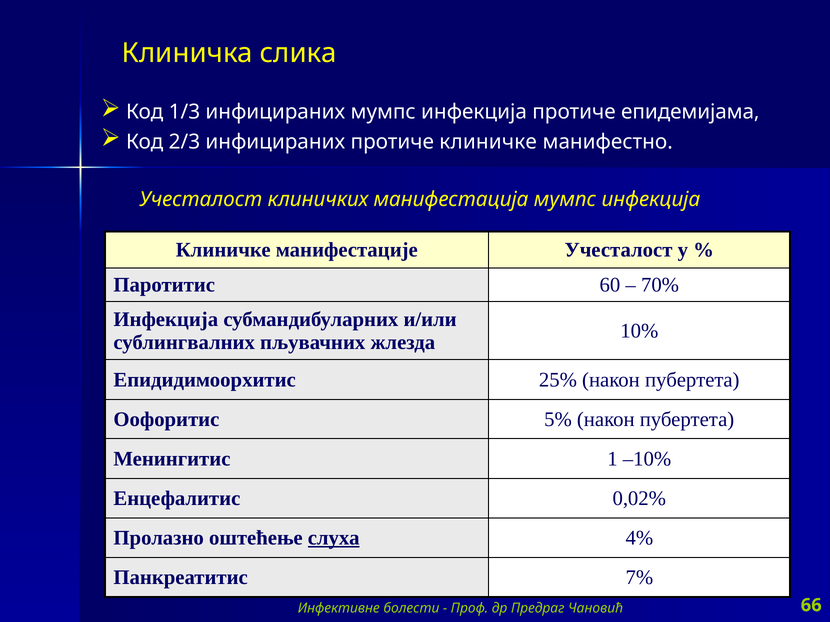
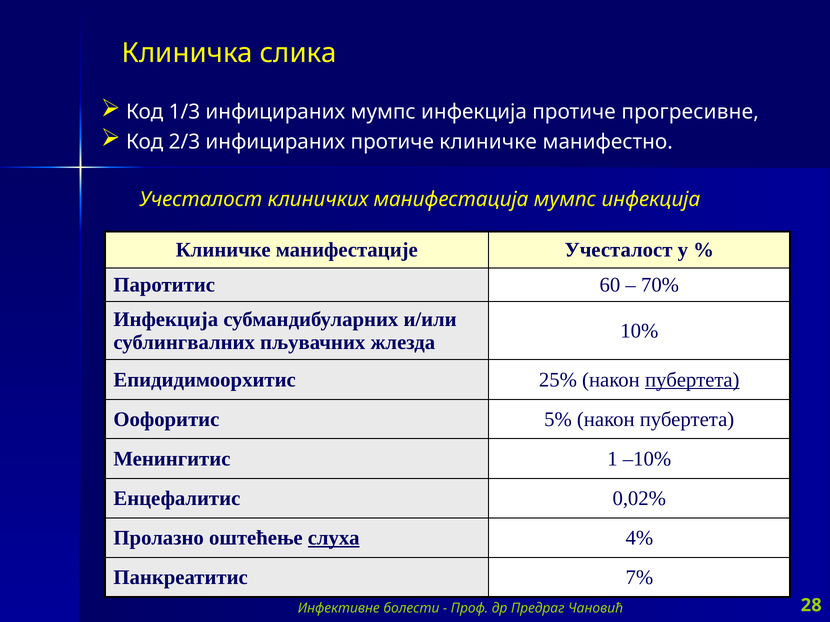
епидемијама: епидемијама -> прогресивне
пубертета at (692, 380) underline: none -> present
66: 66 -> 28
